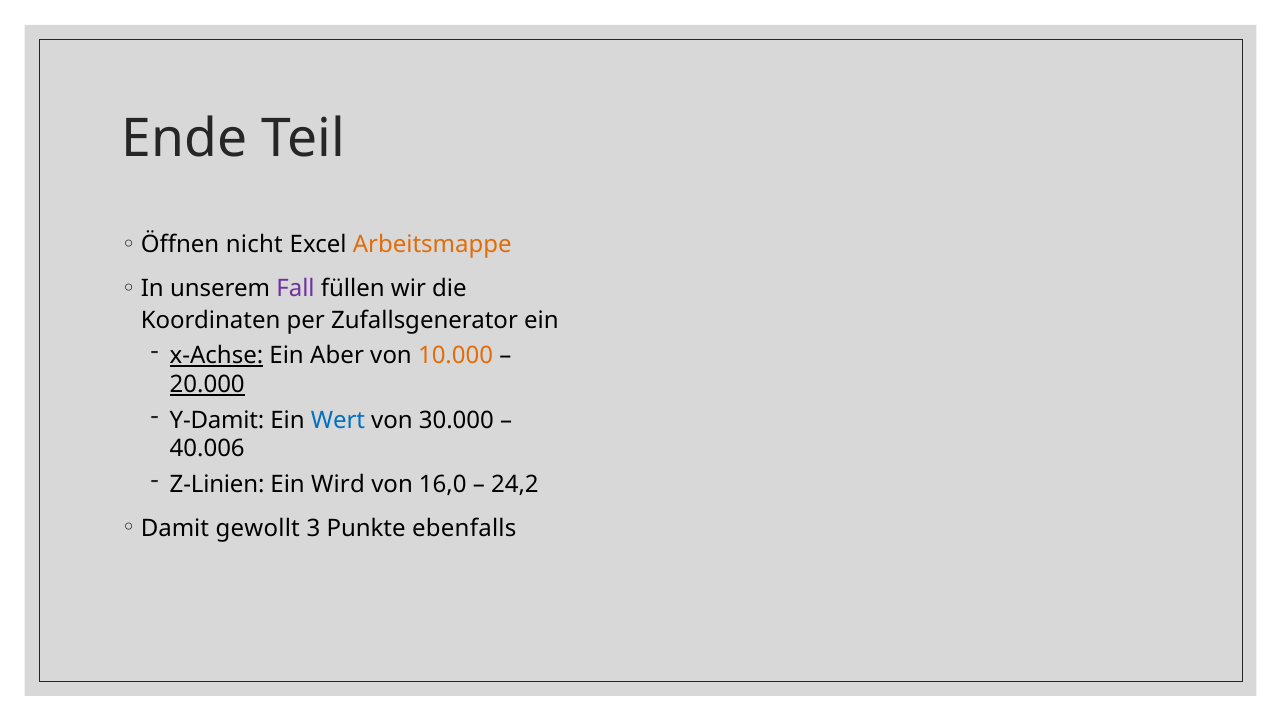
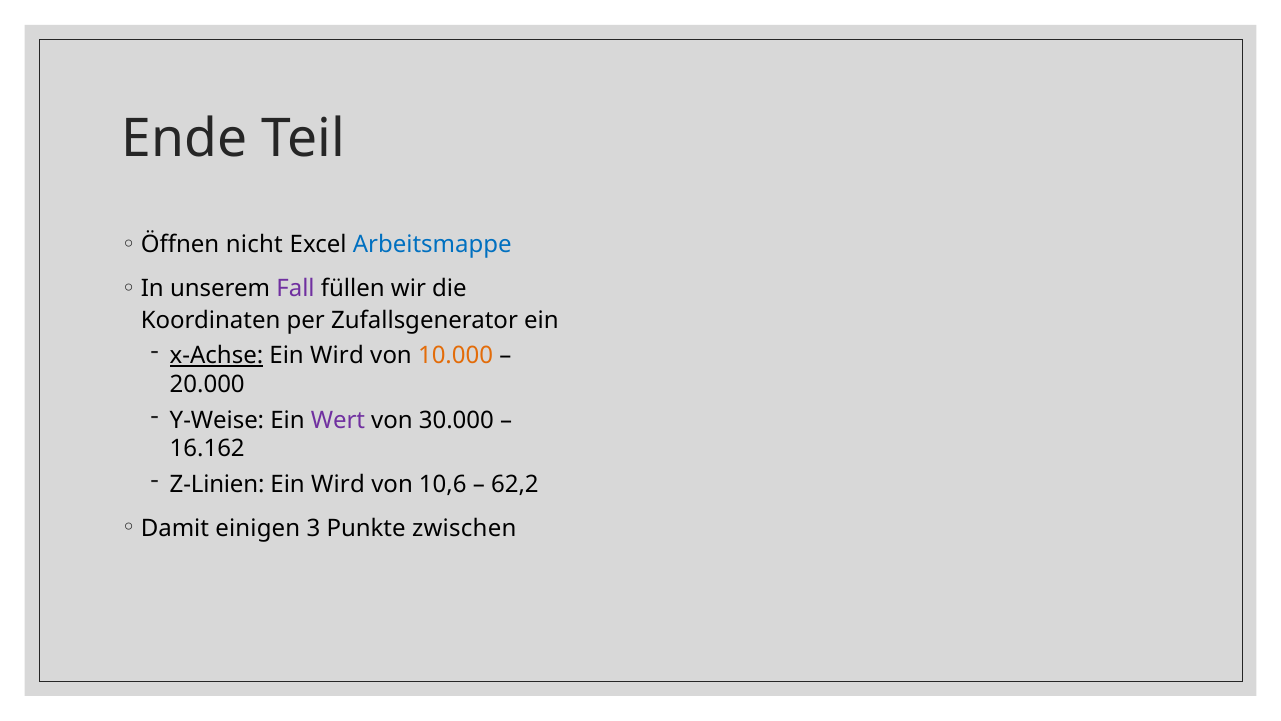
Arbeitsmappe colour: orange -> blue
Aber at (337, 356): Aber -> Wird
20.000 underline: present -> none
Y-Damit: Y-Damit -> Y-Weise
Wert colour: blue -> purple
40.006: 40.006 -> 16.162
16,0: 16,0 -> 10,6
24,2: 24,2 -> 62,2
gewollt: gewollt -> einigen
ebenfalls: ebenfalls -> zwischen
